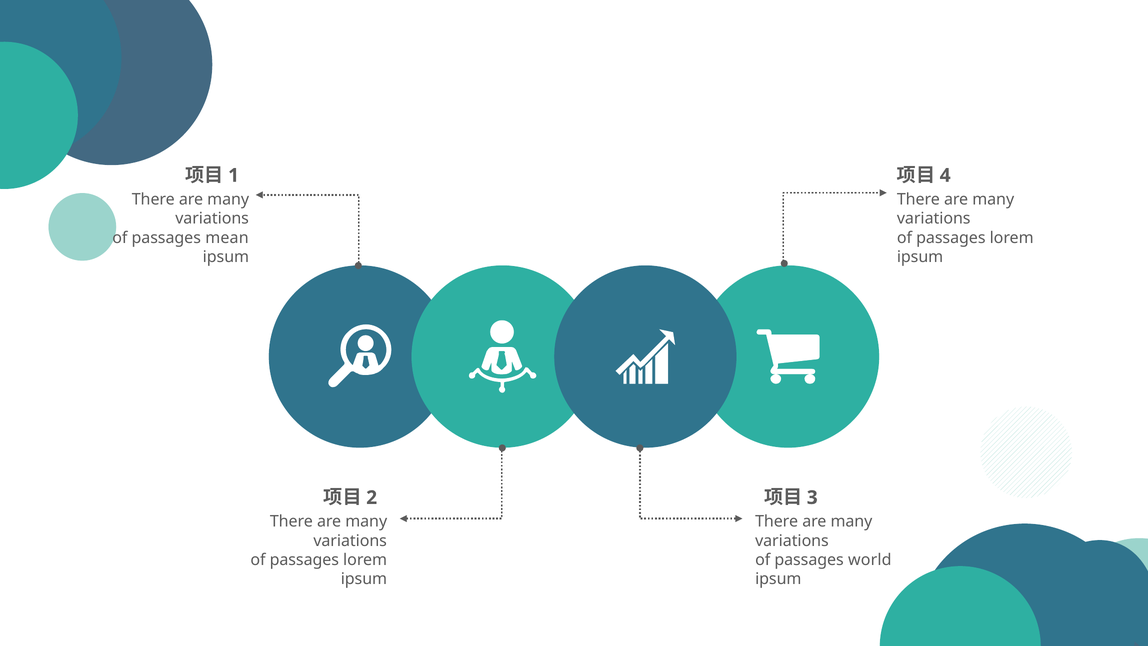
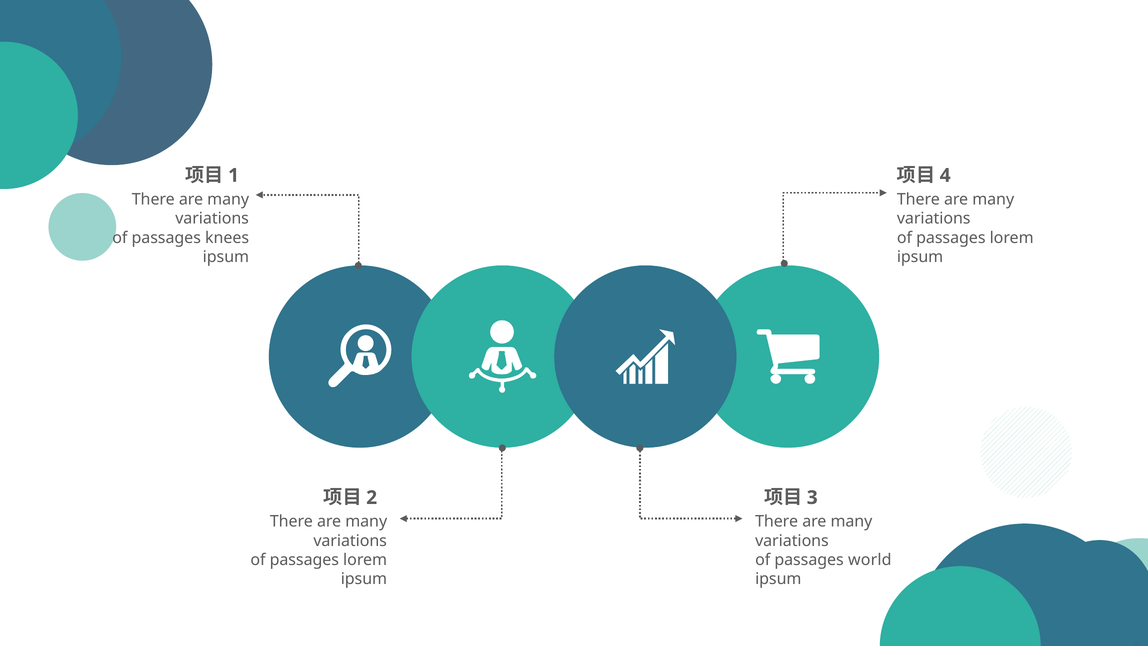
mean: mean -> knees
